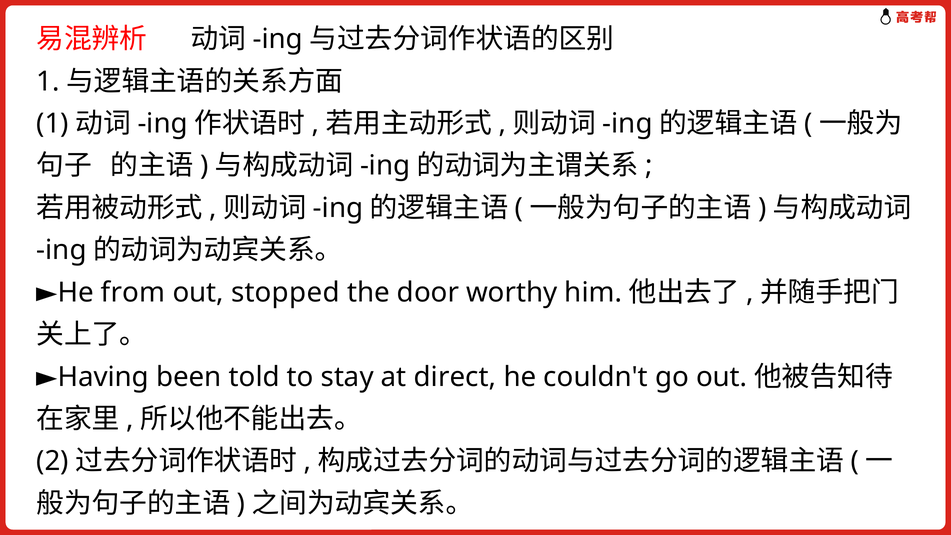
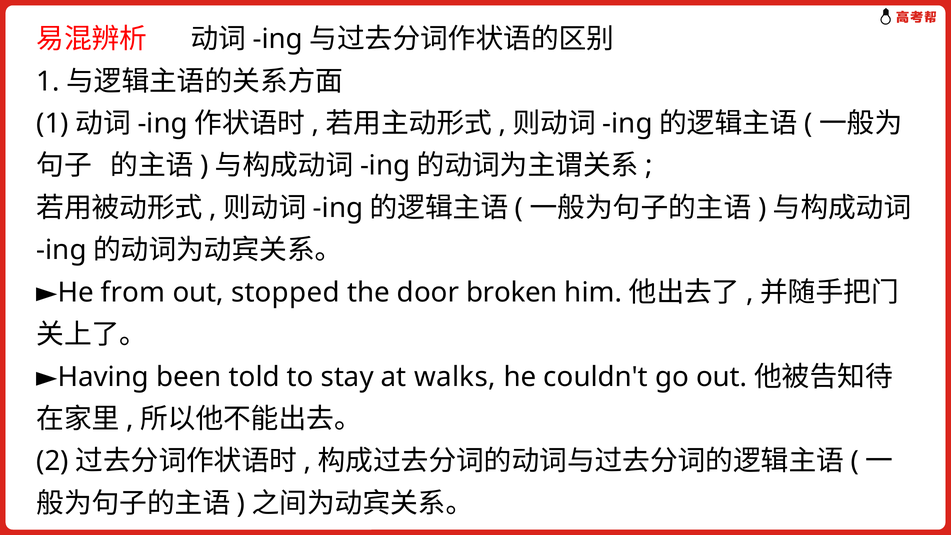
worthy: worthy -> broken
direct: direct -> walks
